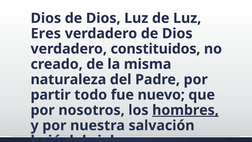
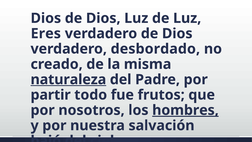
constituidos: constituidos -> desbordado
naturaleza underline: none -> present
nuevo: nuevo -> frutos
